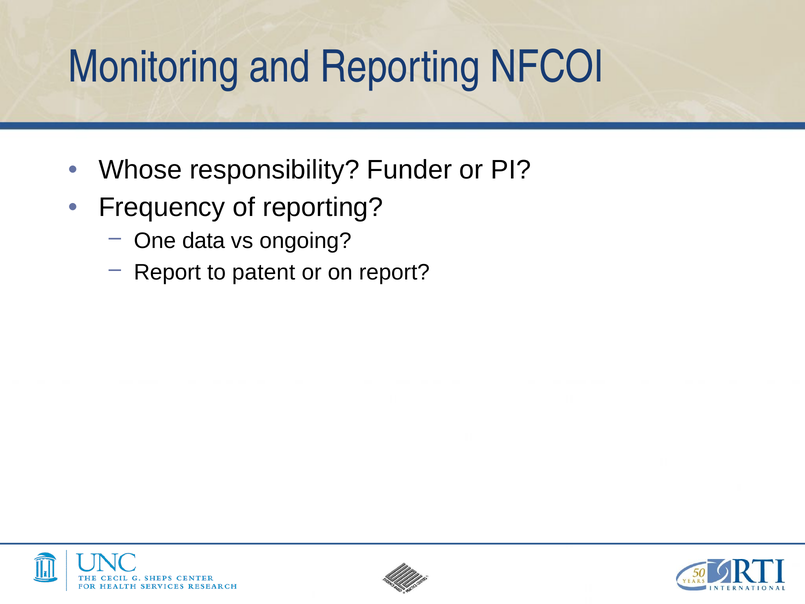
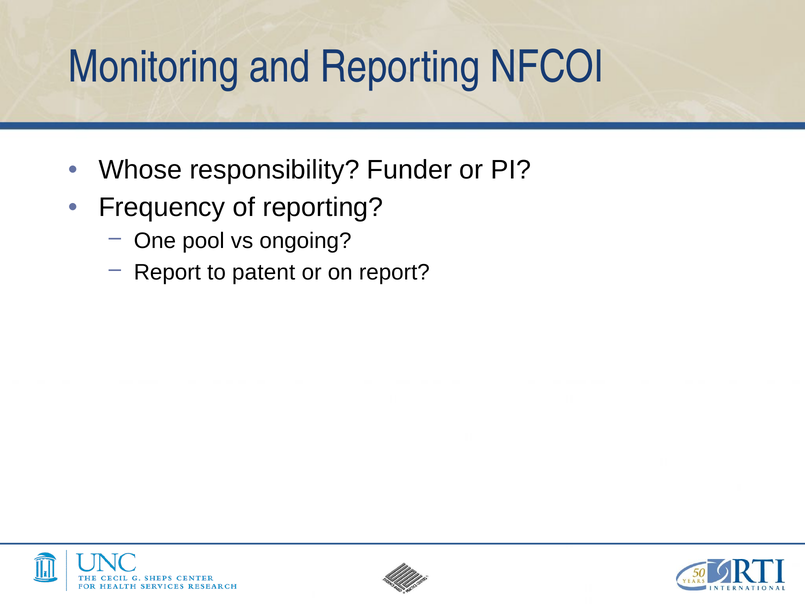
data: data -> pool
